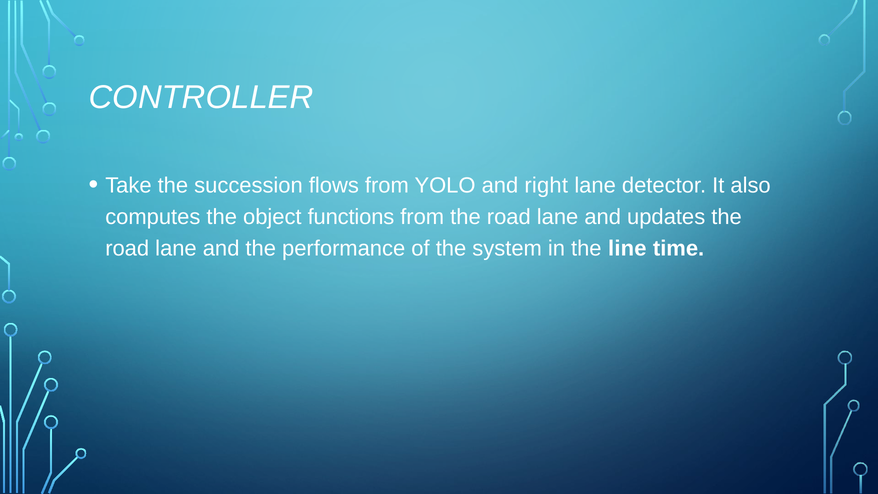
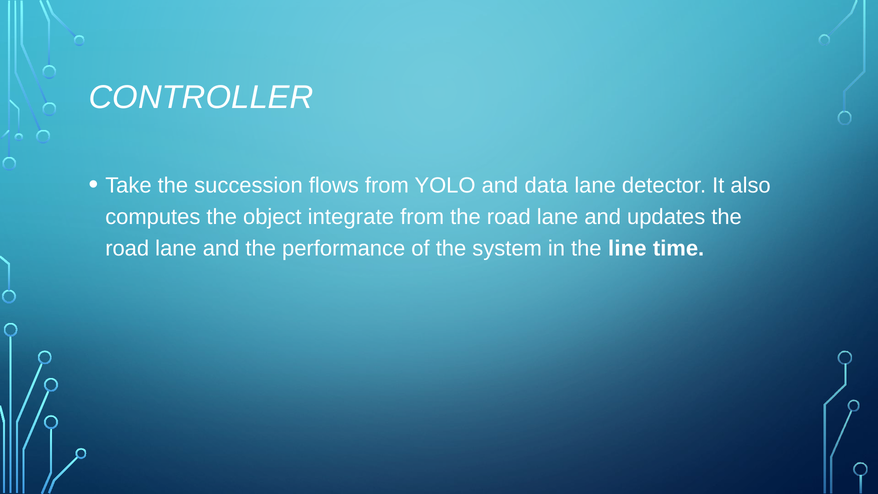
right: right -> data
functions: functions -> integrate
